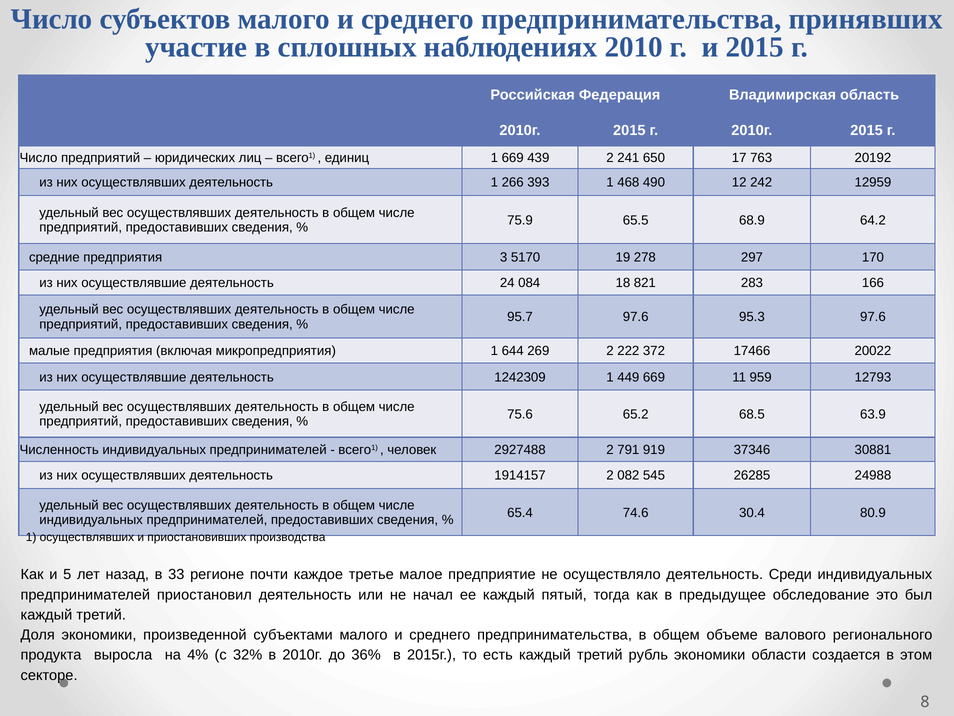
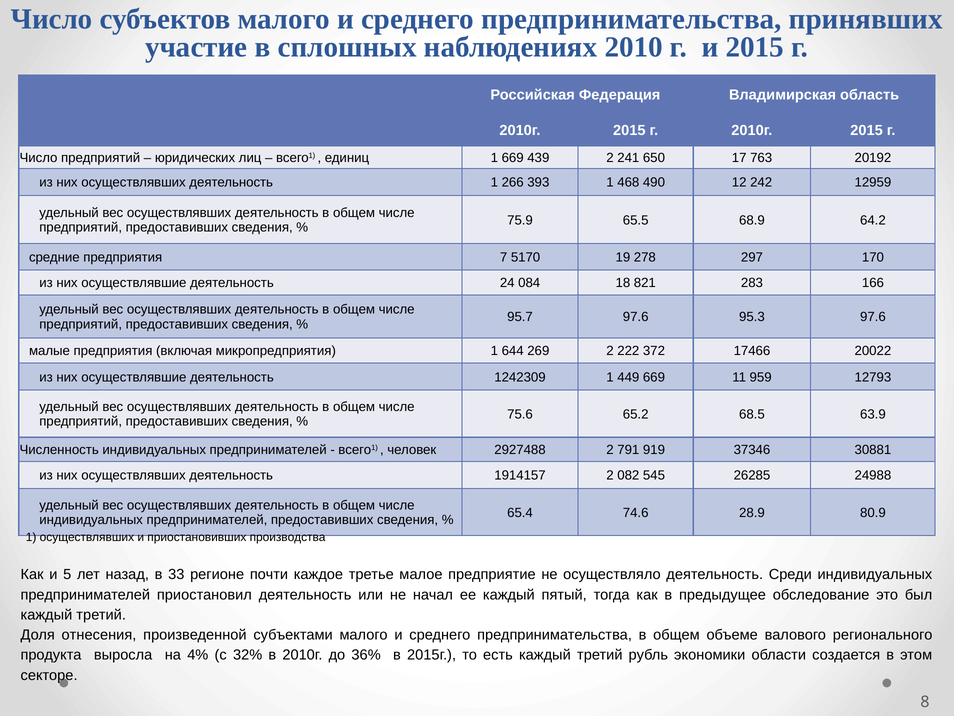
3: 3 -> 7
30.4: 30.4 -> 28.9
Доля экономики: экономики -> отнесения
